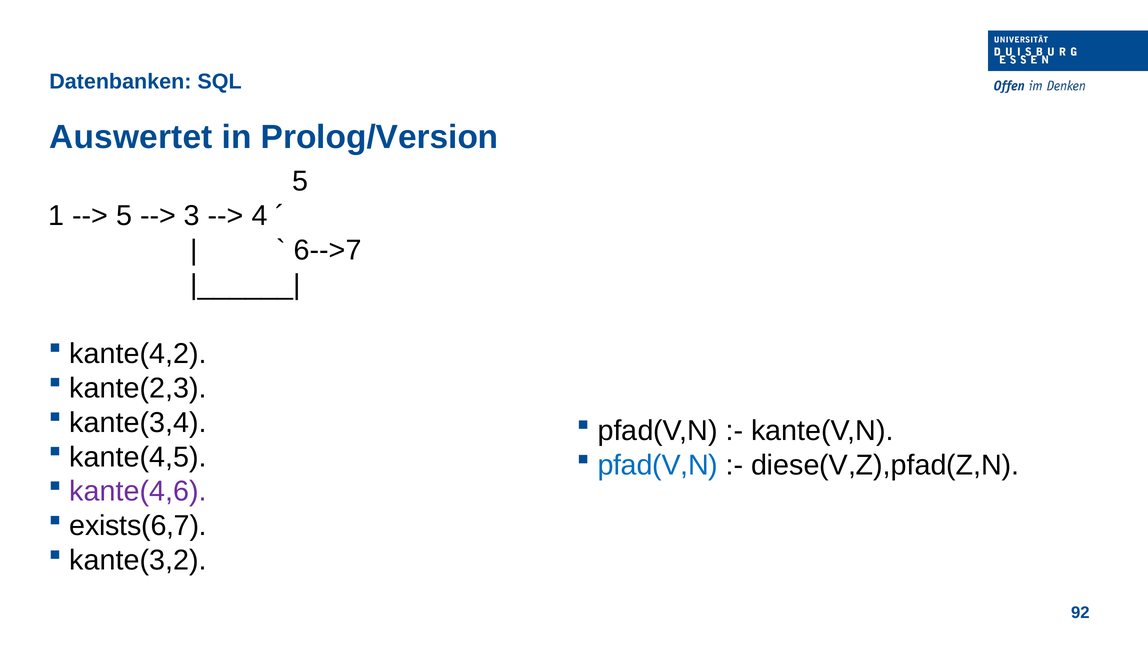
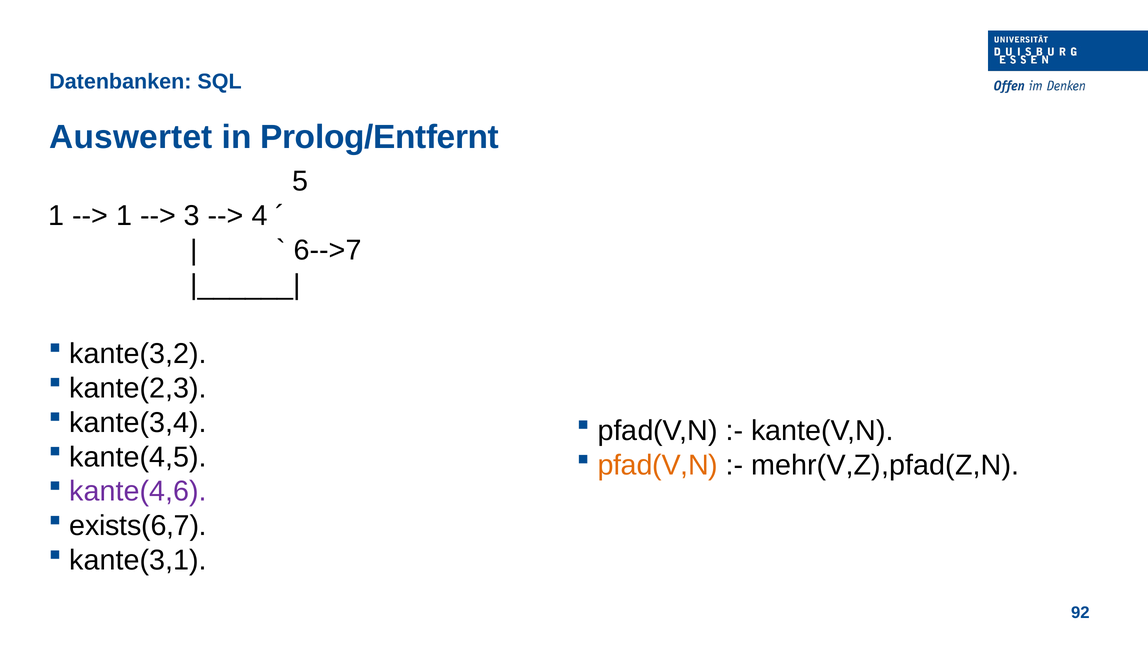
Prolog/Version: Prolog/Version -> Prolog/Entfernt
5 at (124, 216): 5 -> 1
kante(4,2: kante(4,2 -> kante(3,2
pfad(V,N at (658, 465) colour: blue -> orange
diese(V,Z),pfad(Z,N: diese(V,Z),pfad(Z,N -> mehr(V,Z),pfad(Z,N
kante(3,2: kante(3,2 -> kante(3,1
